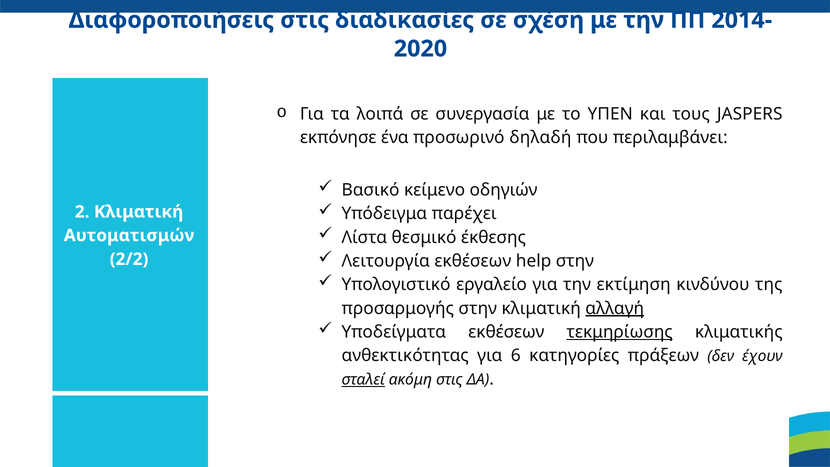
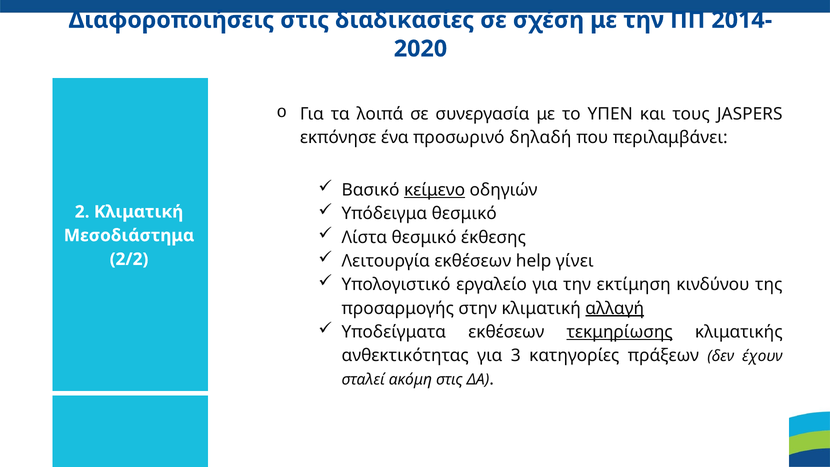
κείμενο underline: none -> present
Υπόδειγμα παρέχει: παρέχει -> θεσμικό
Αυτοματισμών: Αυτοματισμών -> Μεσοδιάστημα
help στην: στην -> γίνει
6: 6 -> 3
σταλεί underline: present -> none
